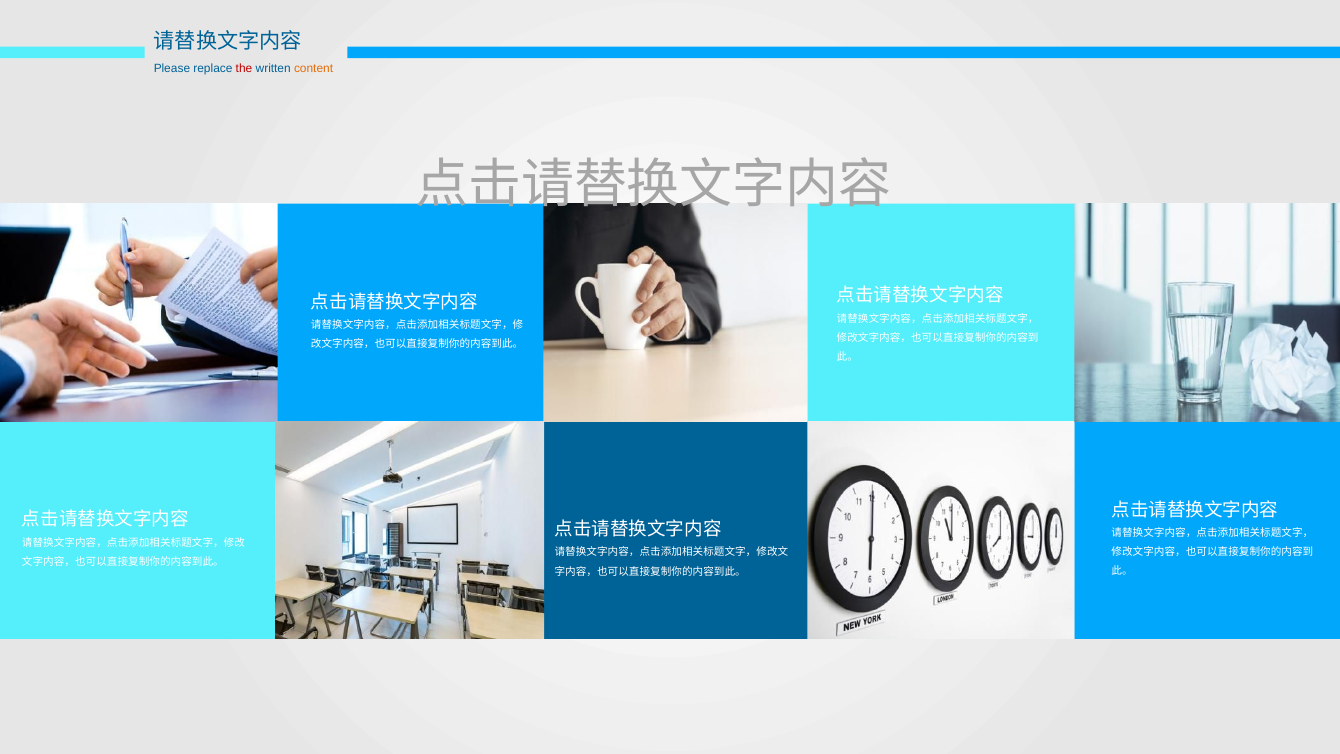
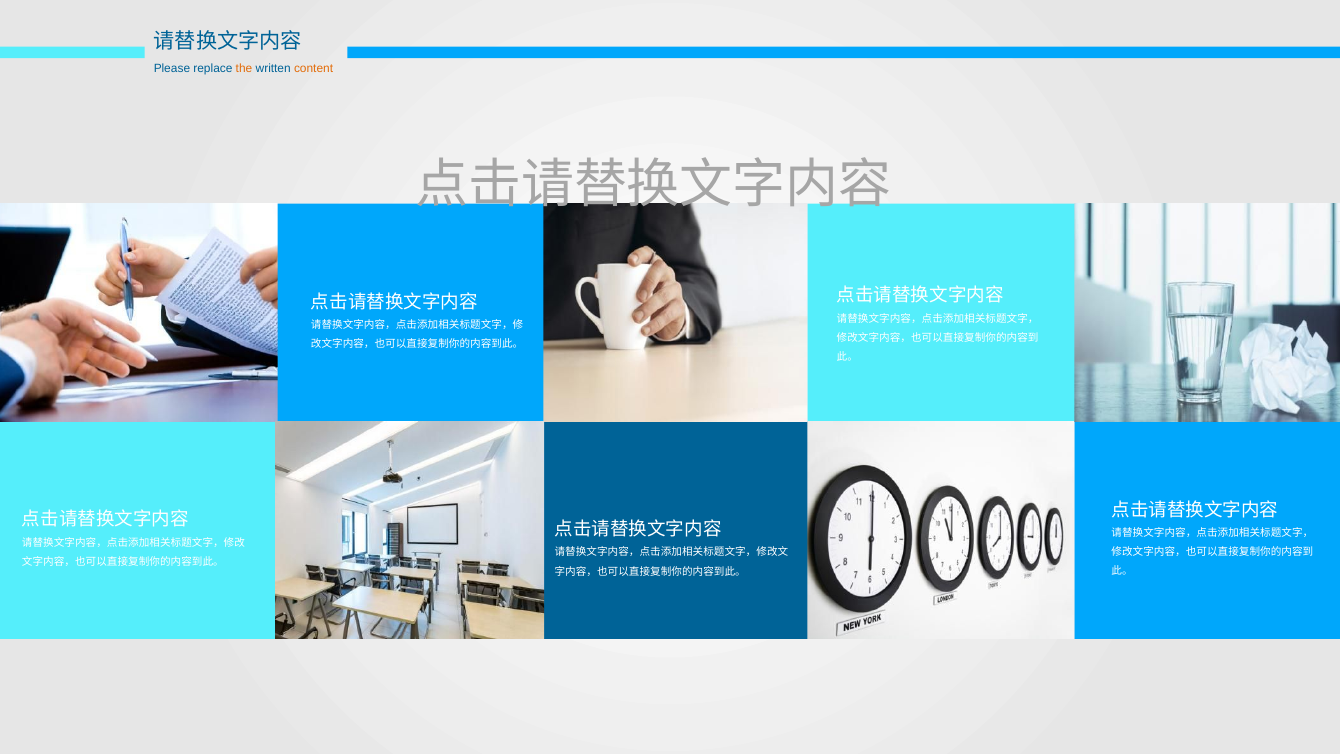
the colour: red -> orange
